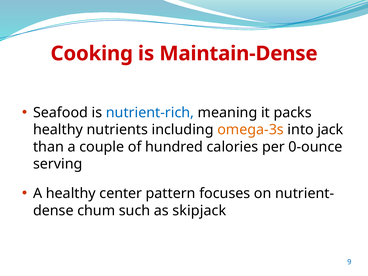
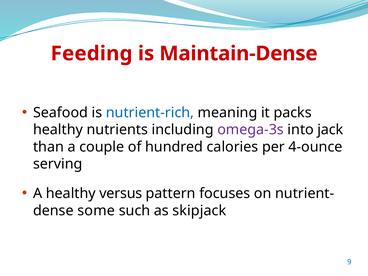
Cooking: Cooking -> Feeding
omega-3s colour: orange -> purple
0-ounce: 0-ounce -> 4-ounce
center: center -> versus
chum: chum -> some
